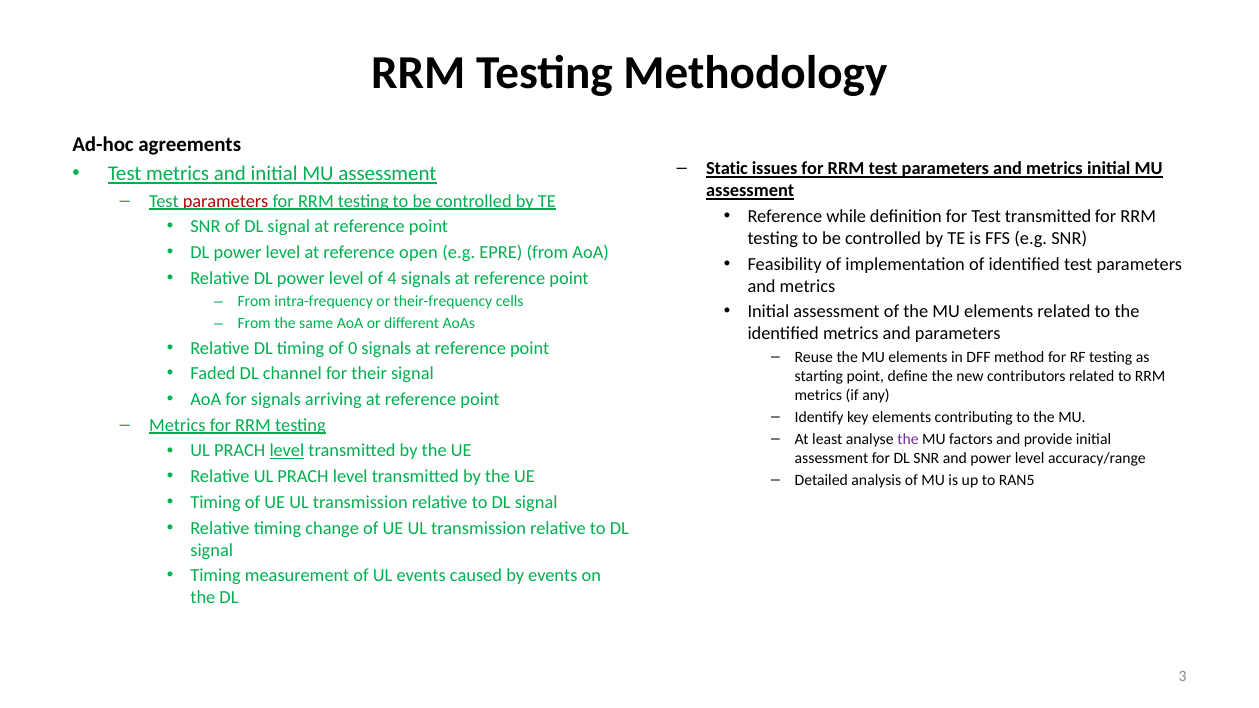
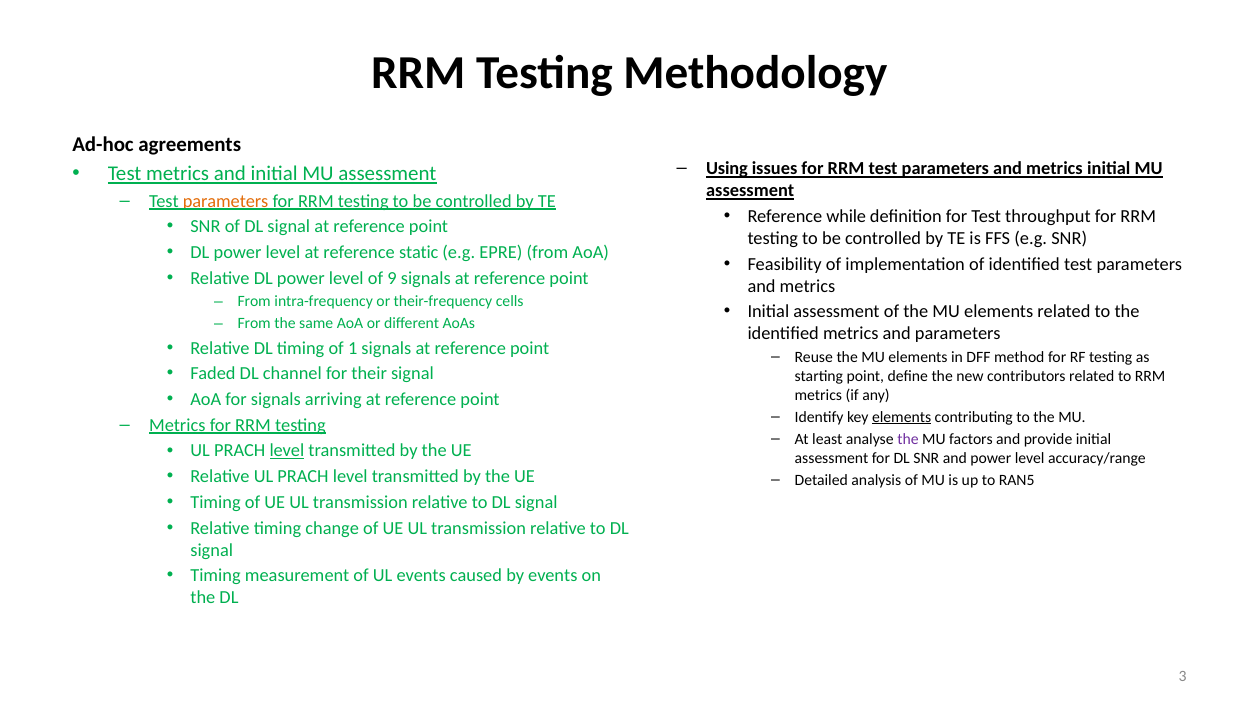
Static: Static -> Using
parameters at (226, 201) colour: red -> orange
Test transmitted: transmitted -> throughput
open: open -> static
4: 4 -> 9
0: 0 -> 1
elements at (902, 417) underline: none -> present
